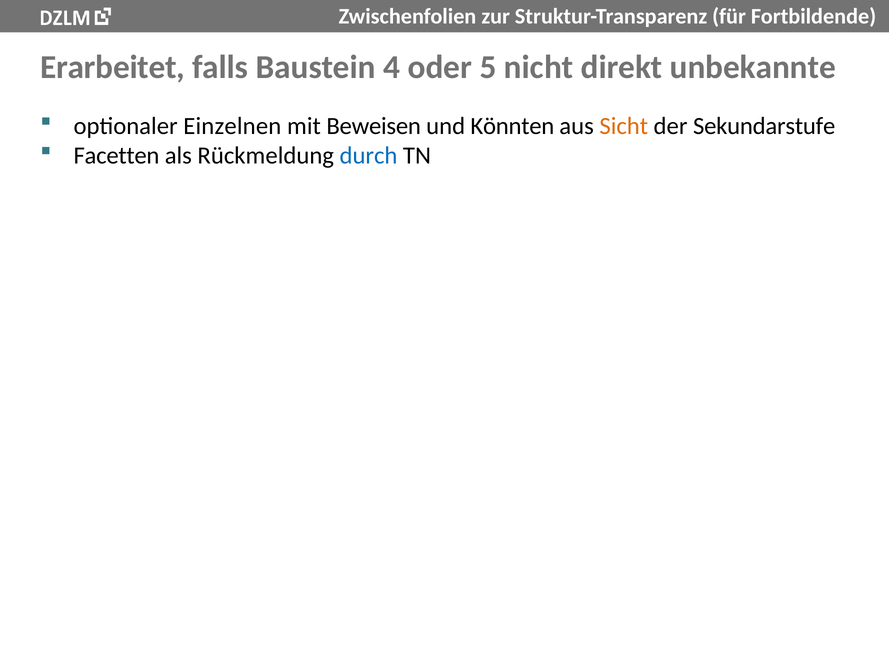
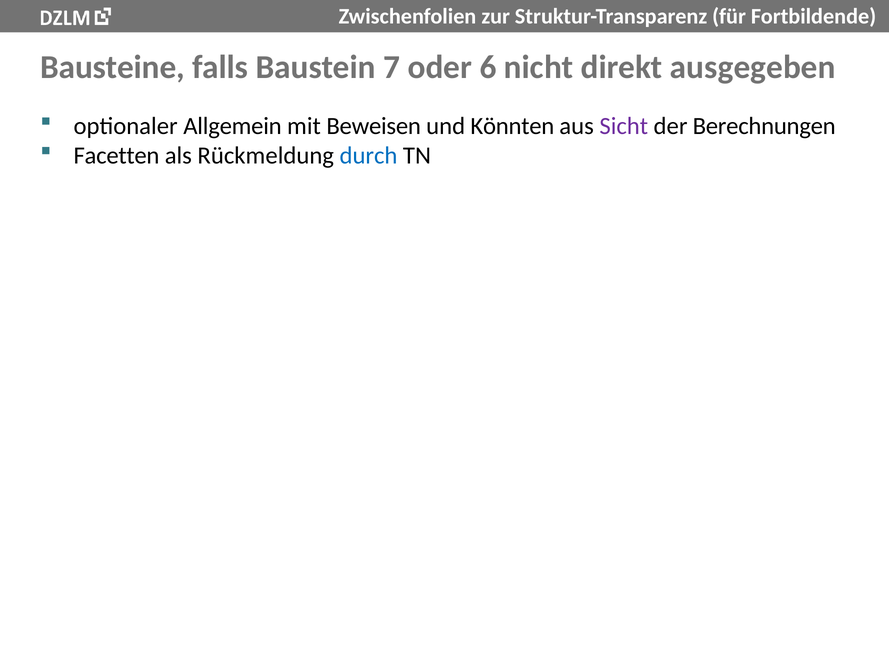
Erarbeitet: Erarbeitet -> Bausteine
4: 4 -> 7
5: 5 -> 6
unbekannte: unbekannte -> ausgegeben
Einzelnen: Einzelnen -> Allgemein
Sicht colour: orange -> purple
Sekundarstufe: Sekundarstufe -> Berechnungen
